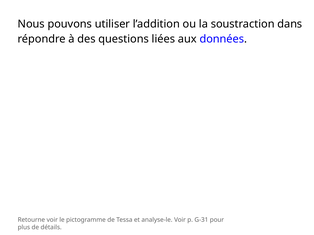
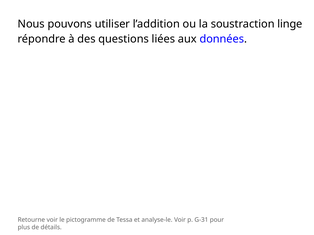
dans: dans -> linge
